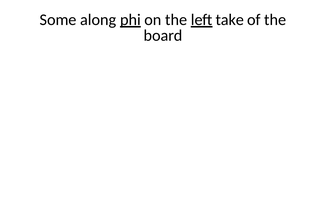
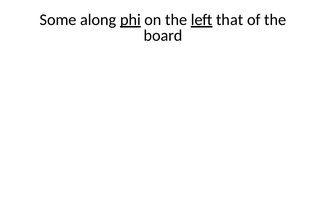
take: take -> that
